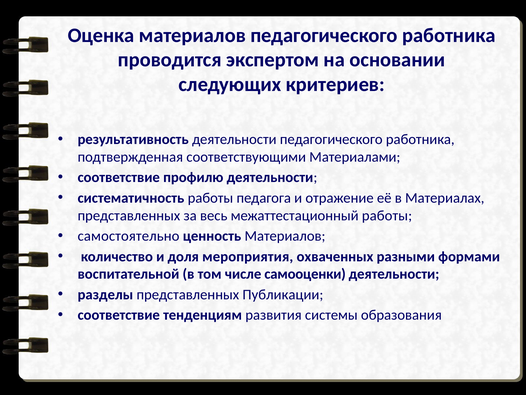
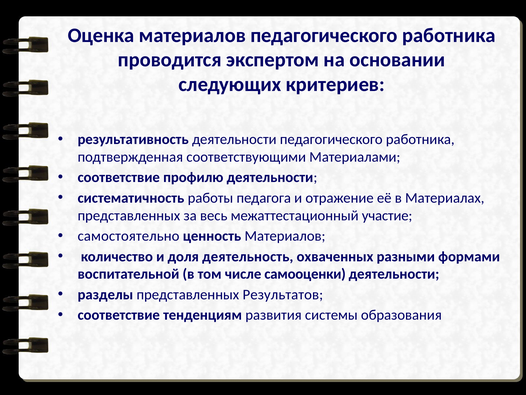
межаттестационный работы: работы -> участие
мероприятия: мероприятия -> деятельность
Публикации: Публикации -> Результатов
